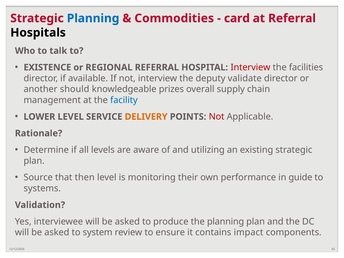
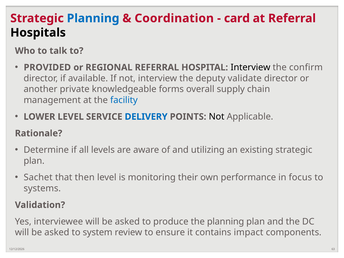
Commodities: Commodities -> Coordination
EXISTENCE: EXISTENCE -> PROVIDED
Interview at (250, 67) colour: red -> black
facilities: facilities -> confirm
should: should -> private
prizes: prizes -> forms
DELIVERY colour: orange -> blue
Not at (217, 117) colour: red -> black
Source: Source -> Sachet
guide: guide -> focus
